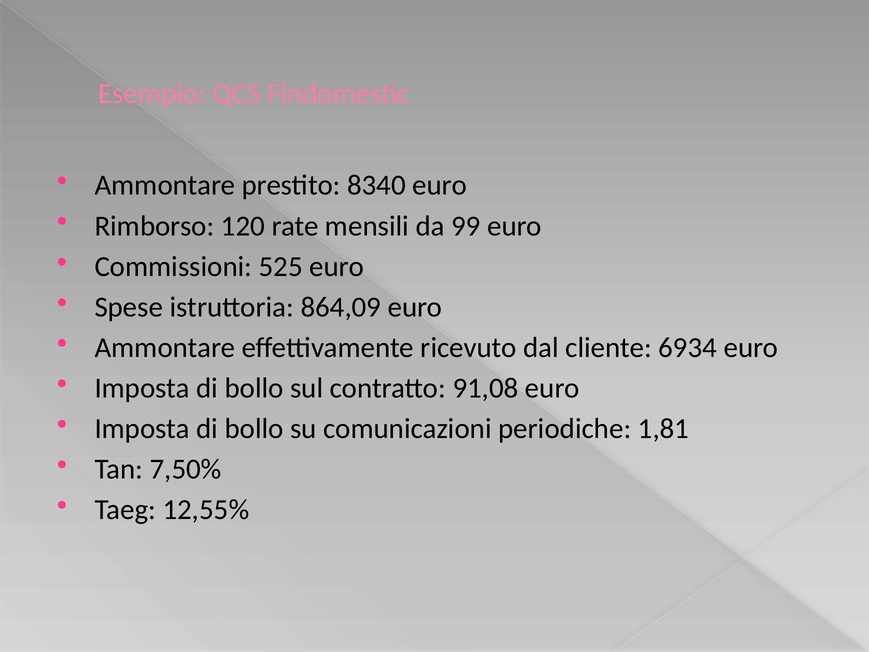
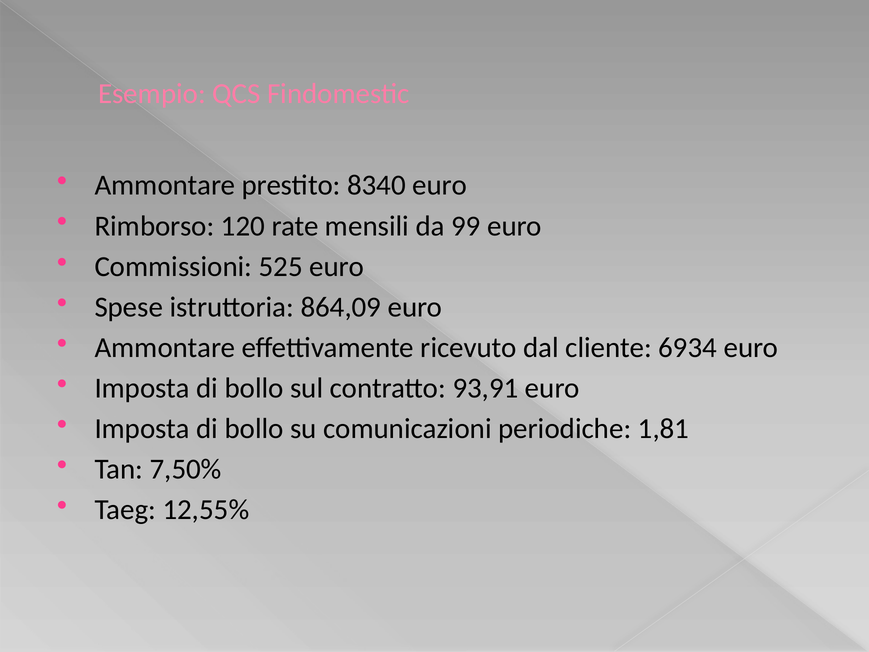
91,08: 91,08 -> 93,91
